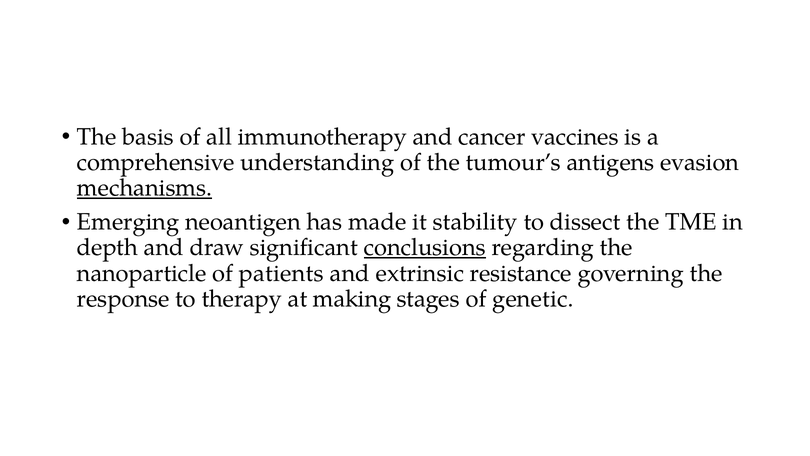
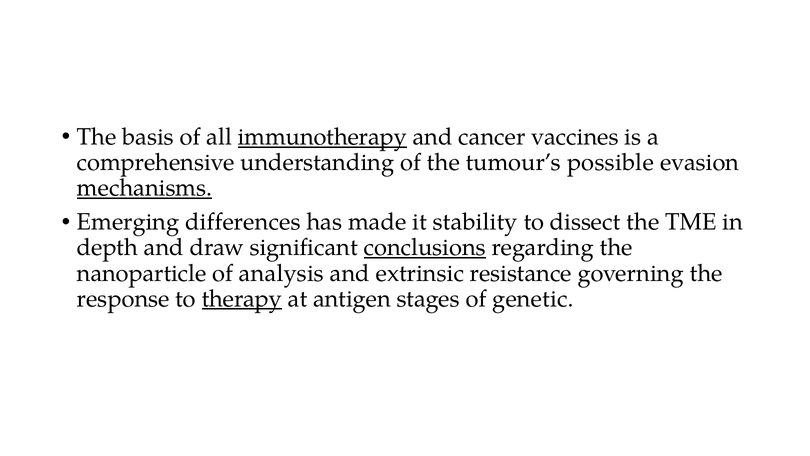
immunotherapy underline: none -> present
antigens: antigens -> possible
neoantigen: neoantigen -> differences
patients: patients -> analysis
therapy underline: none -> present
making: making -> antigen
